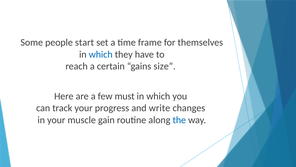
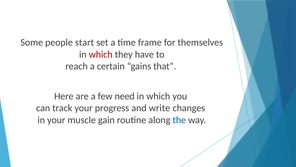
which at (101, 54) colour: blue -> red
size: size -> that
must: must -> need
